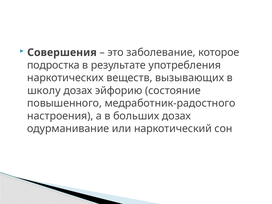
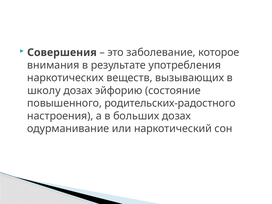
подростка: подростка -> внимания
медработник-радостного: медработник-радостного -> родительских-радостного
